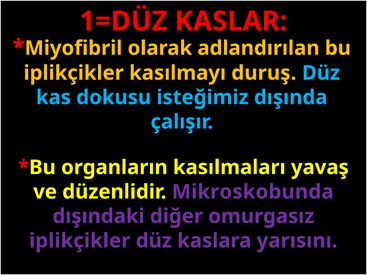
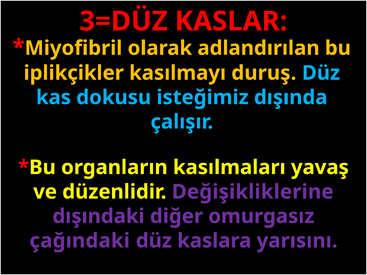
1=DÜZ: 1=DÜZ -> 3=DÜZ
Mikroskobunda: Mikroskobunda -> Değişikliklerine
iplikçikler at (80, 241): iplikçikler -> çağındaki
